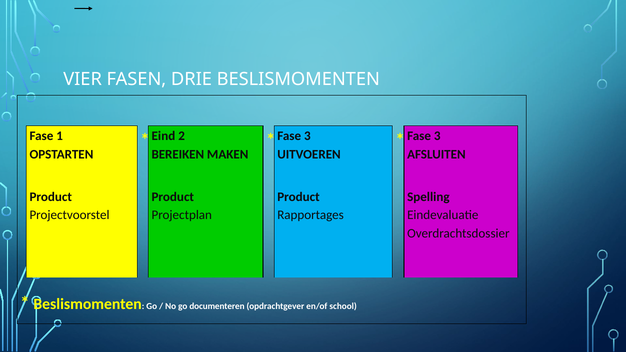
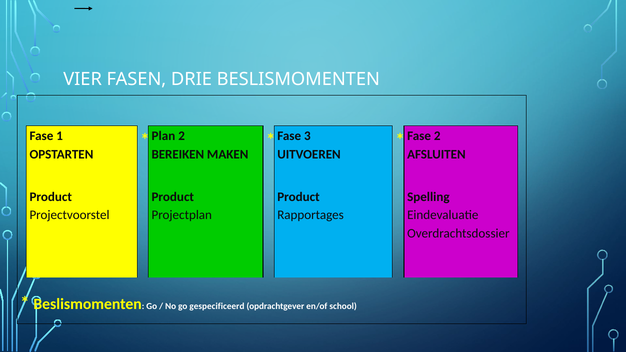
Eind: Eind -> Plan
3 at (437, 136): 3 -> 2
documenteren: documenteren -> gespecificeerd
